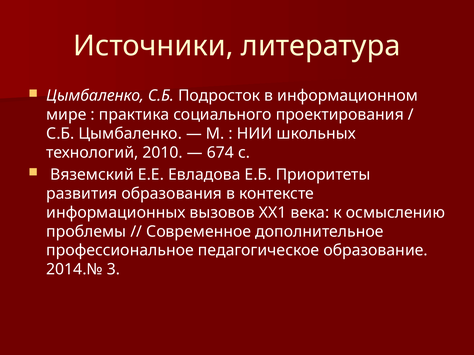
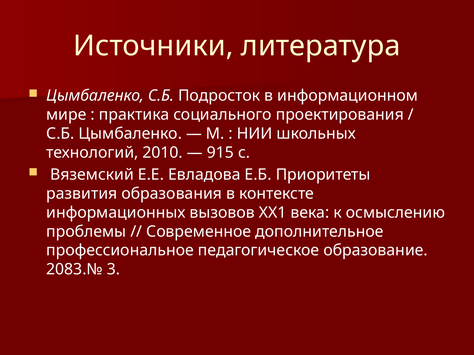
674: 674 -> 915
2014.№: 2014.№ -> 2083.№
